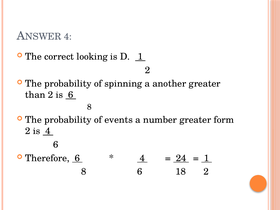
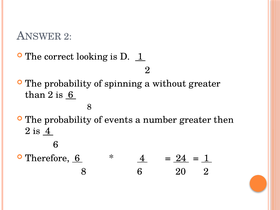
4 at (68, 37): 4 -> 2
another: another -> without
form: form -> then
18: 18 -> 20
